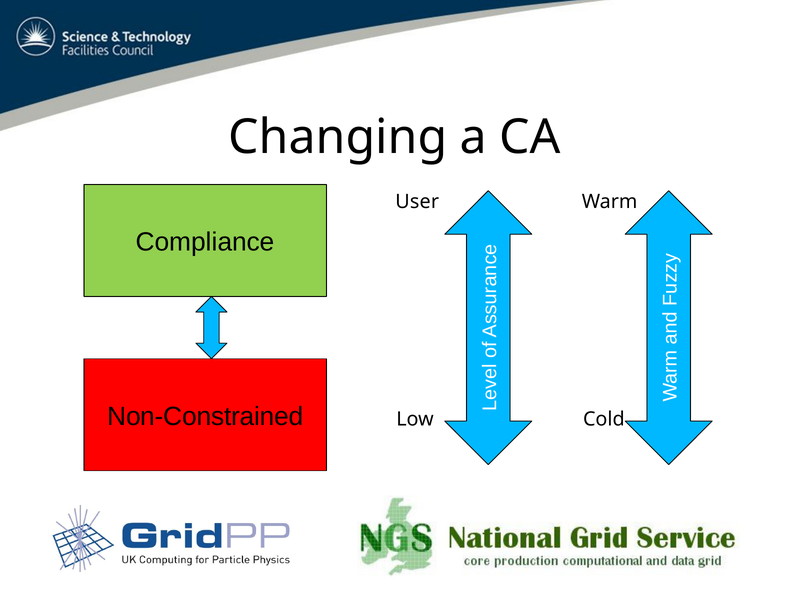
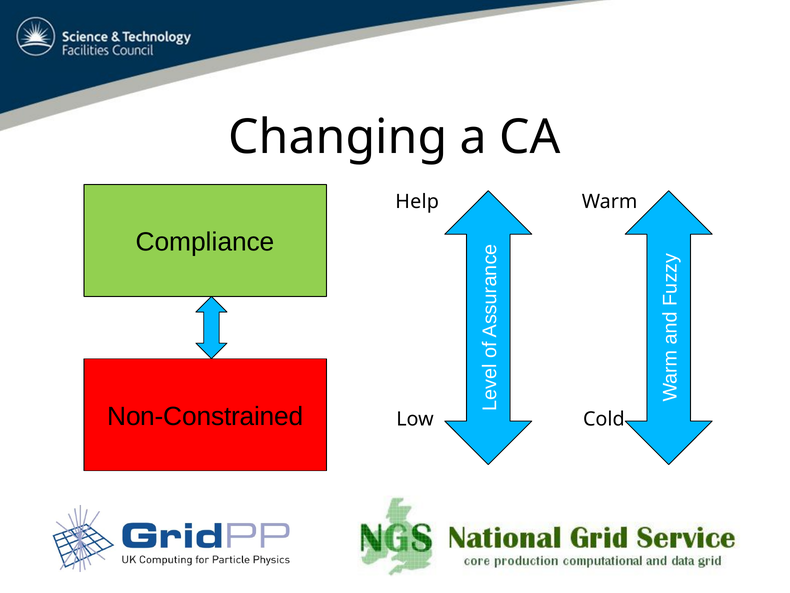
User: User -> Help
